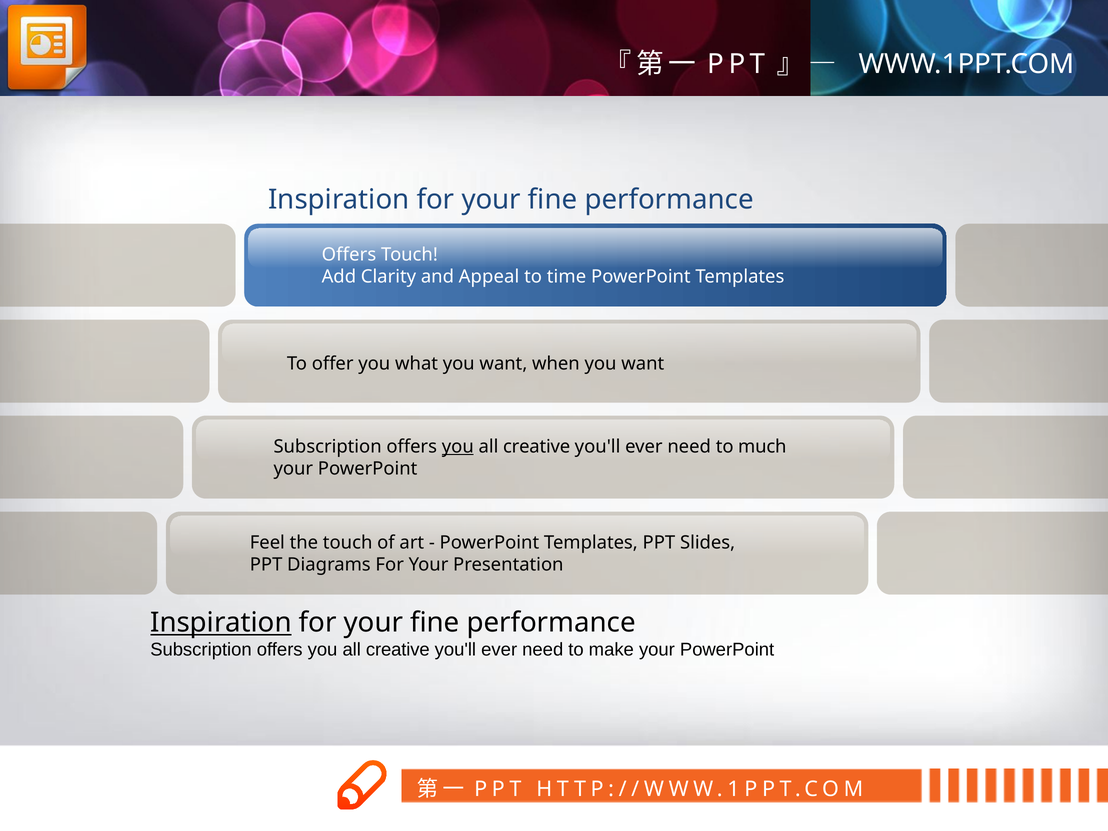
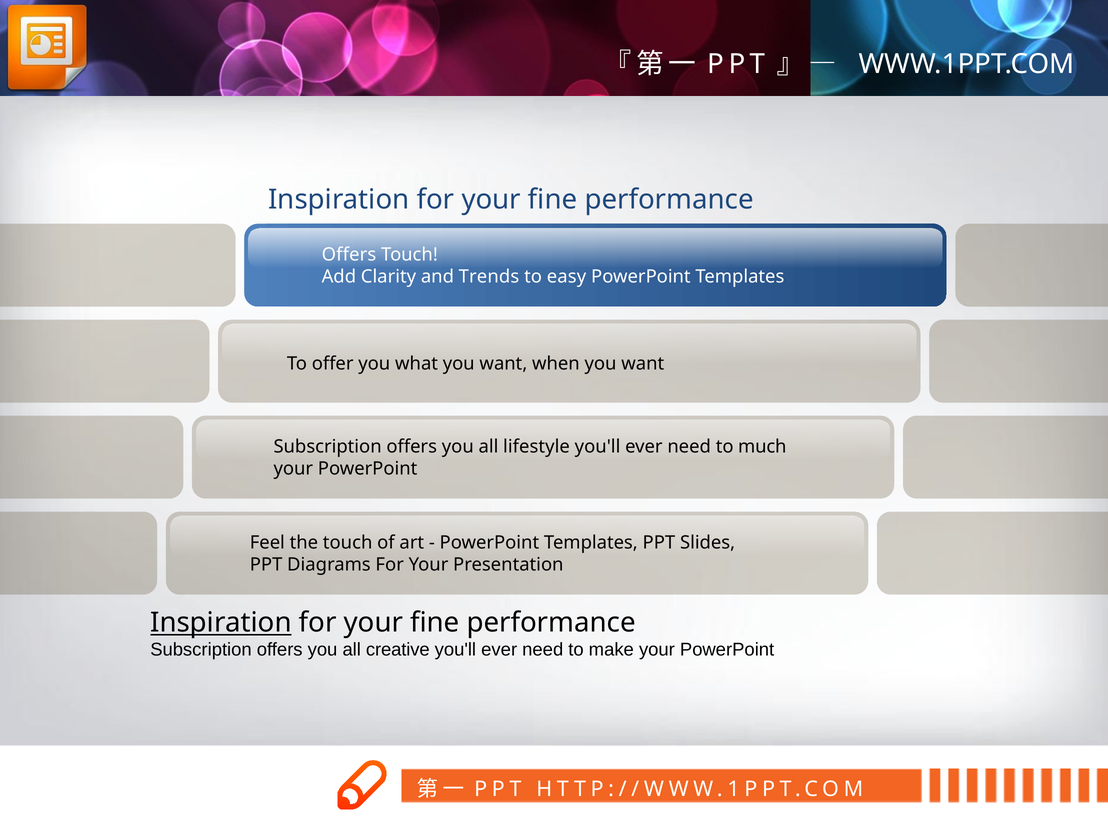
Appeal: Appeal -> Trends
time: time -> easy
you at (458, 447) underline: present -> none
creative at (537, 447): creative -> lifestyle
